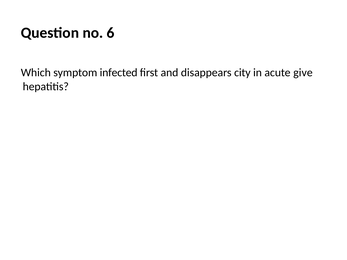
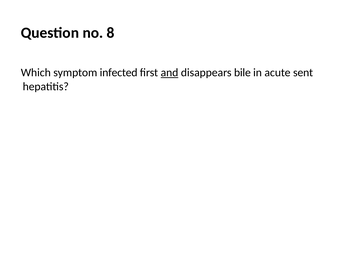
6: 6 -> 8
and underline: none -> present
city: city -> bile
give: give -> sent
